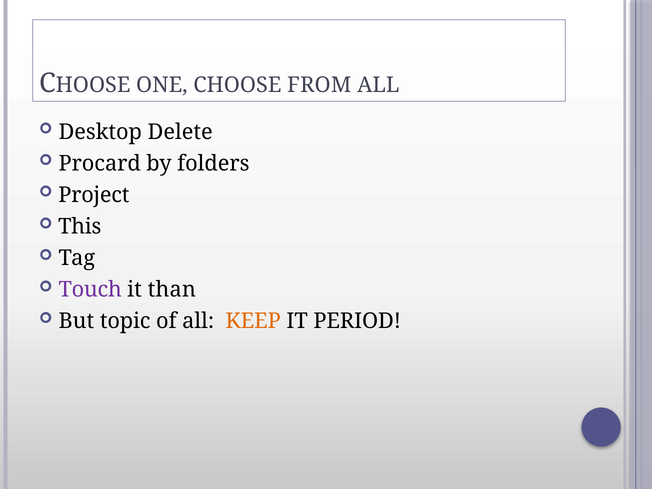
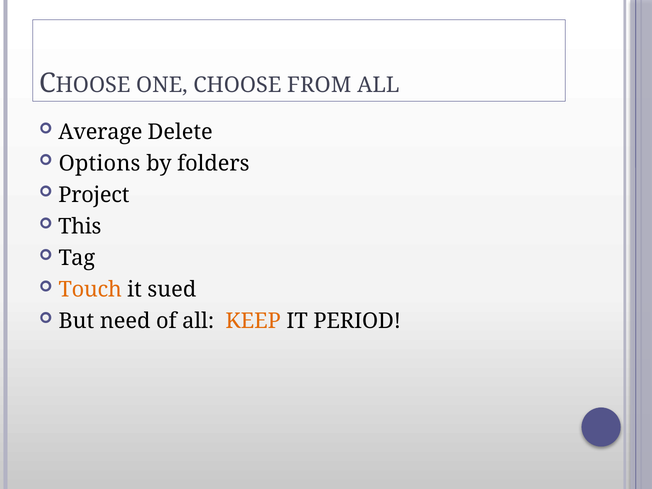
Desktop: Desktop -> Average
Procard: Procard -> Options
Touch colour: purple -> orange
than: than -> sued
topic: topic -> need
